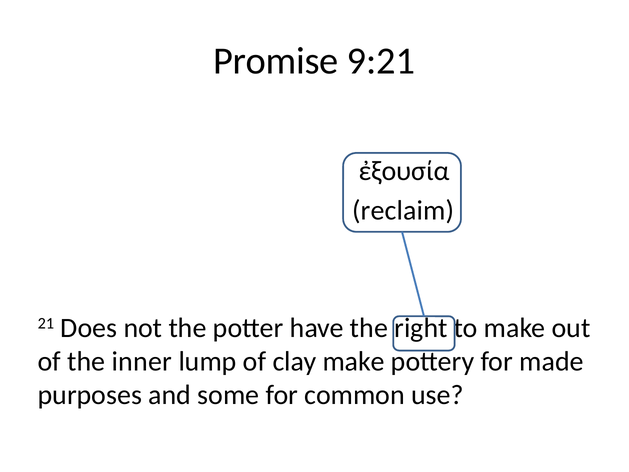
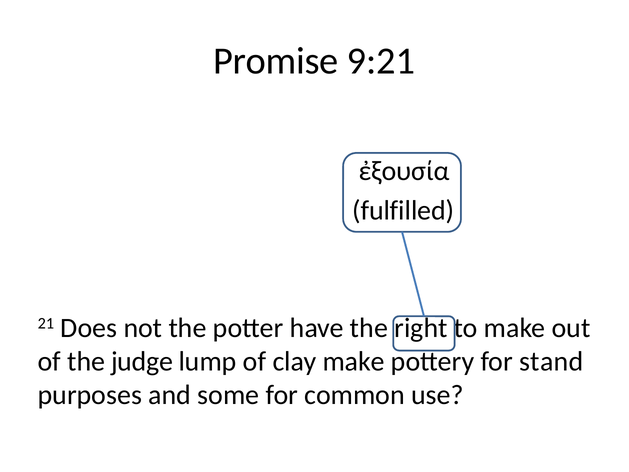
reclaim: reclaim -> fulfilled
inner: inner -> judge
made: made -> stand
